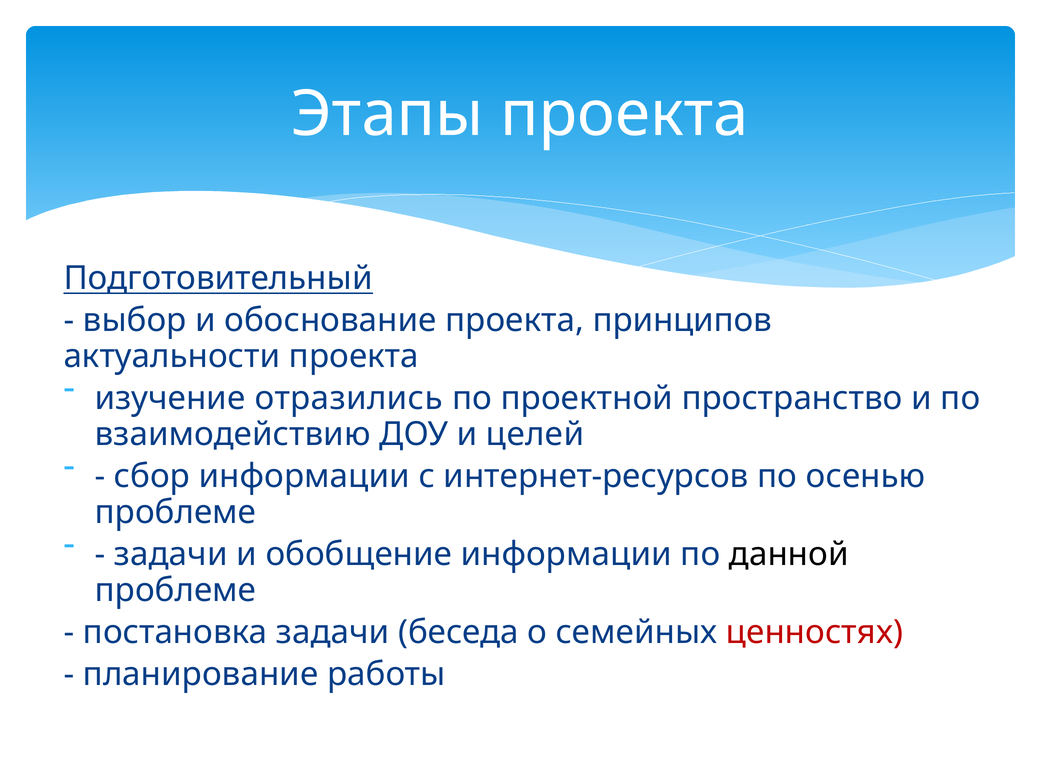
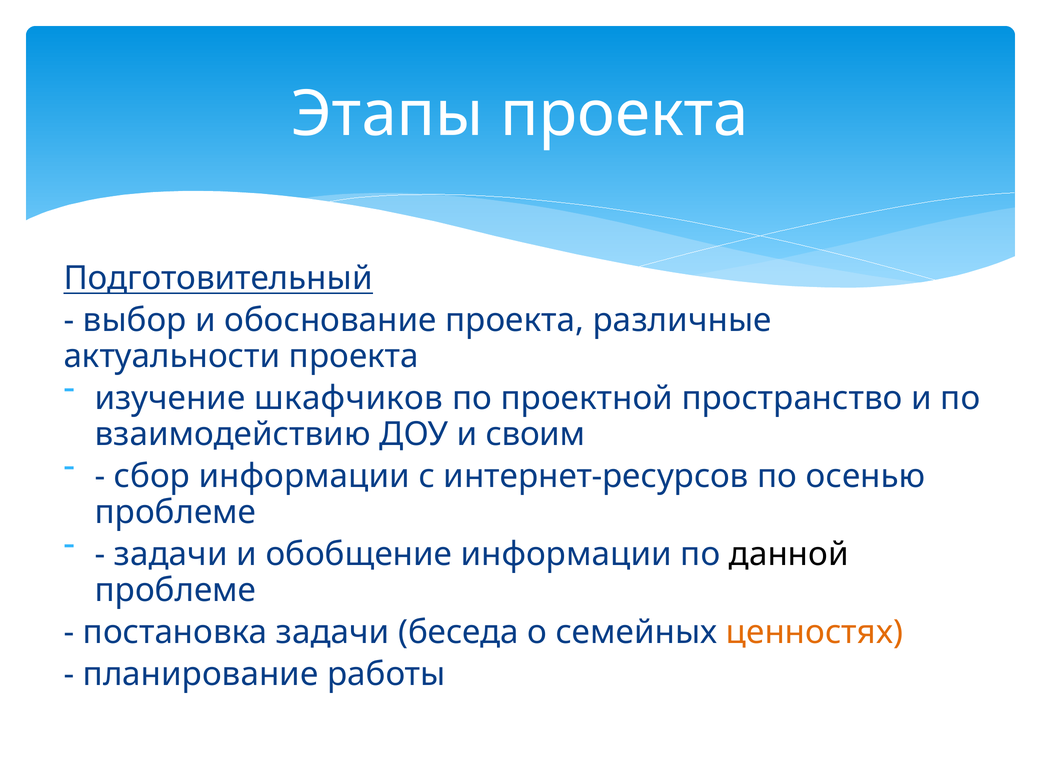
принципов: принципов -> различные
отразились: отразились -> шкафчиков
целей: целей -> своим
ценностях colour: red -> orange
